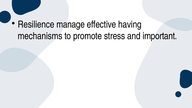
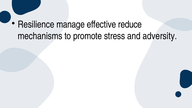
having: having -> reduce
important: important -> adversity
